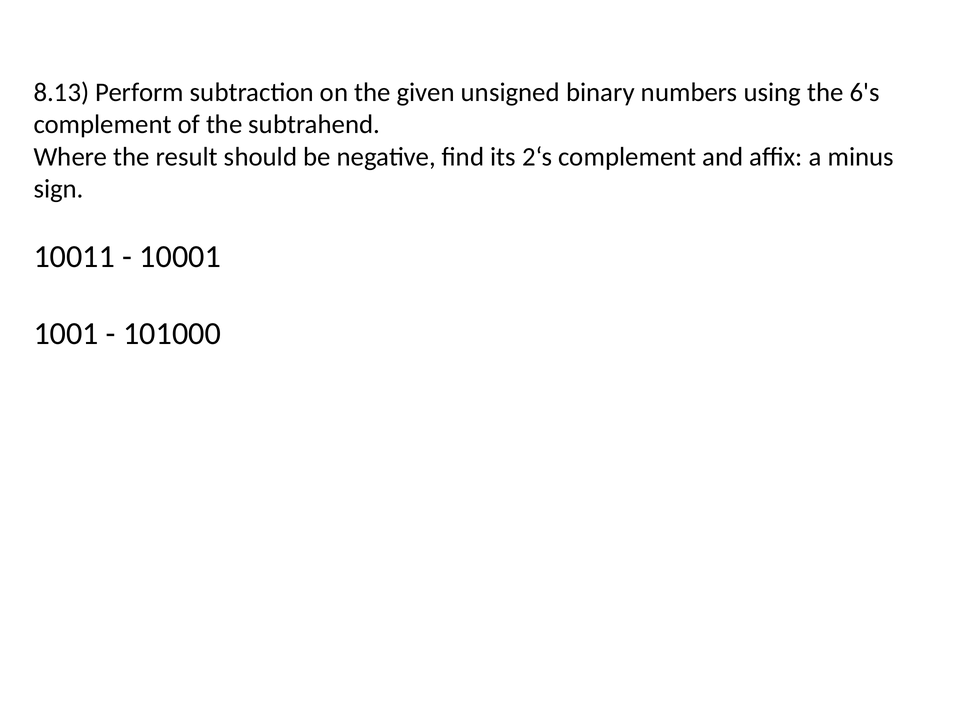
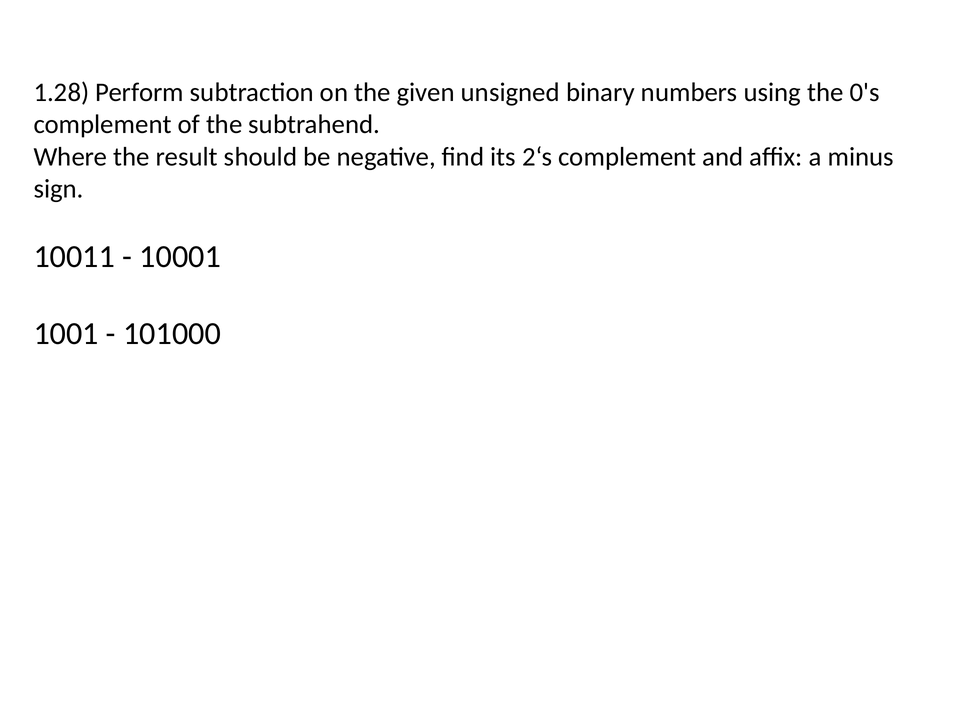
8.13: 8.13 -> 1.28
6's: 6's -> 0's
